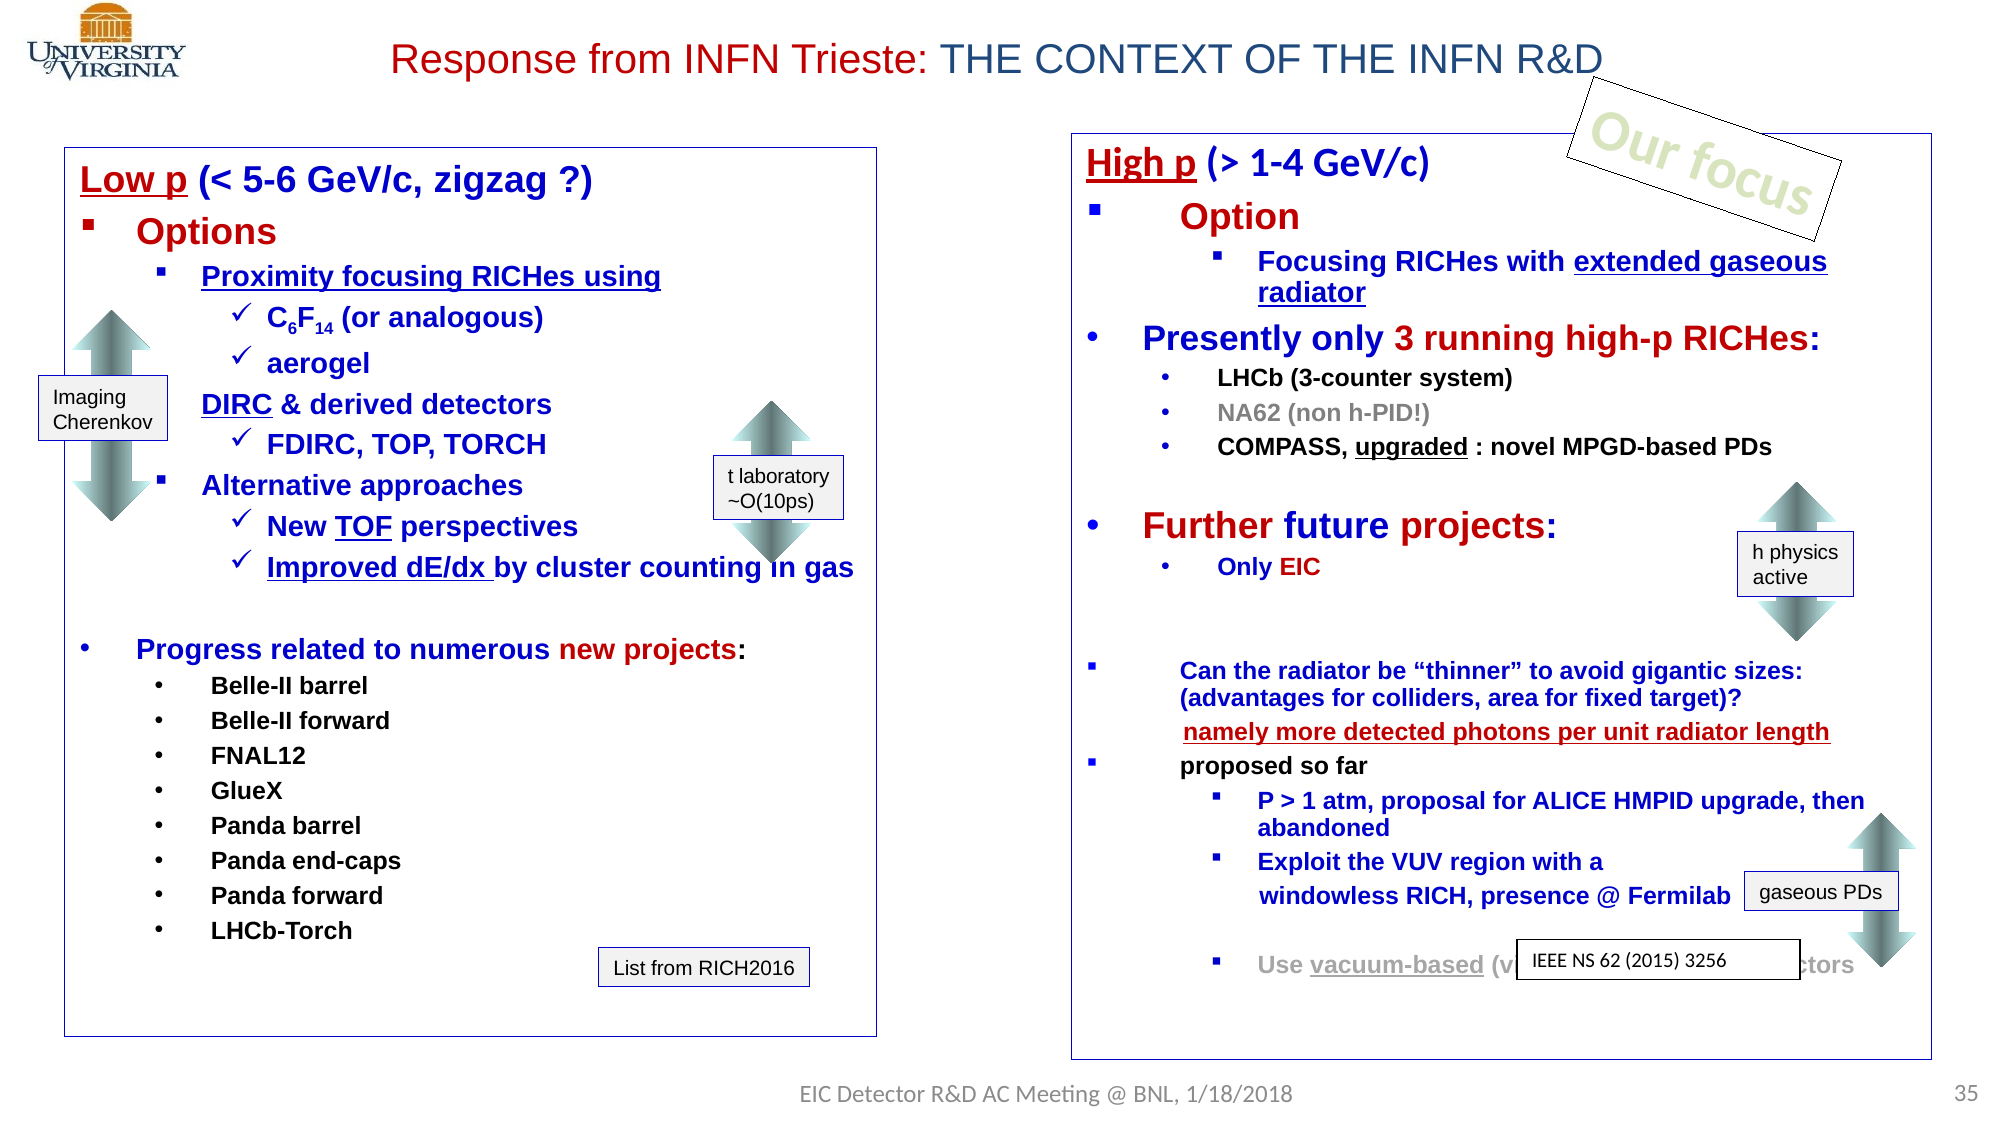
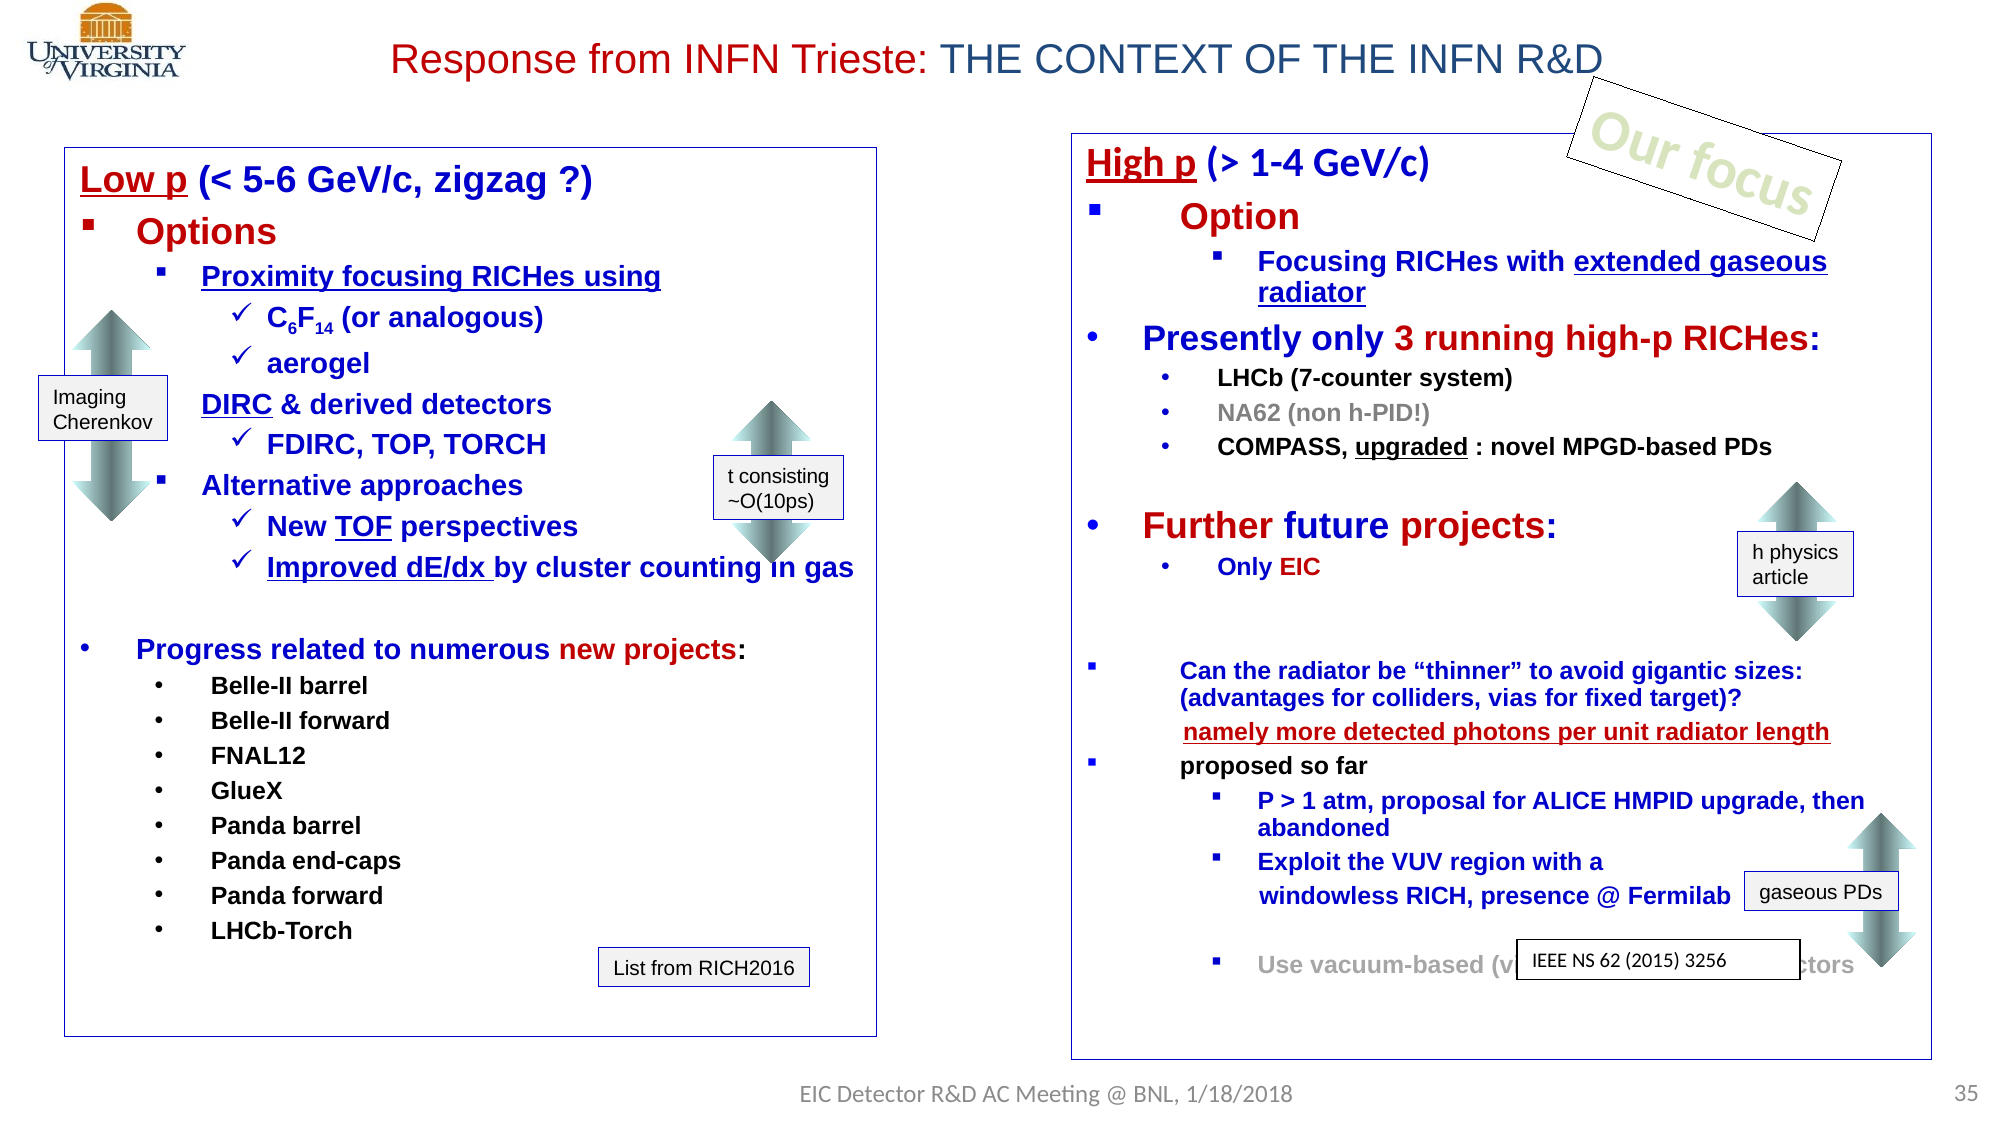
3-counter: 3-counter -> 7-counter
laboratory: laboratory -> consisting
active: active -> article
area: area -> vias
vacuum-based underline: present -> none
